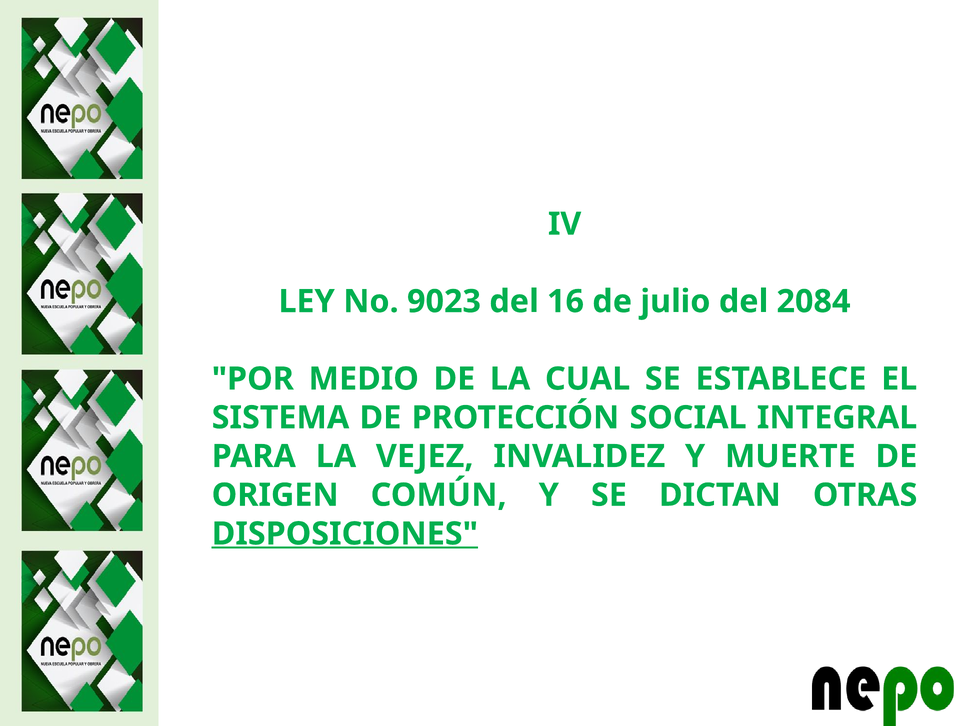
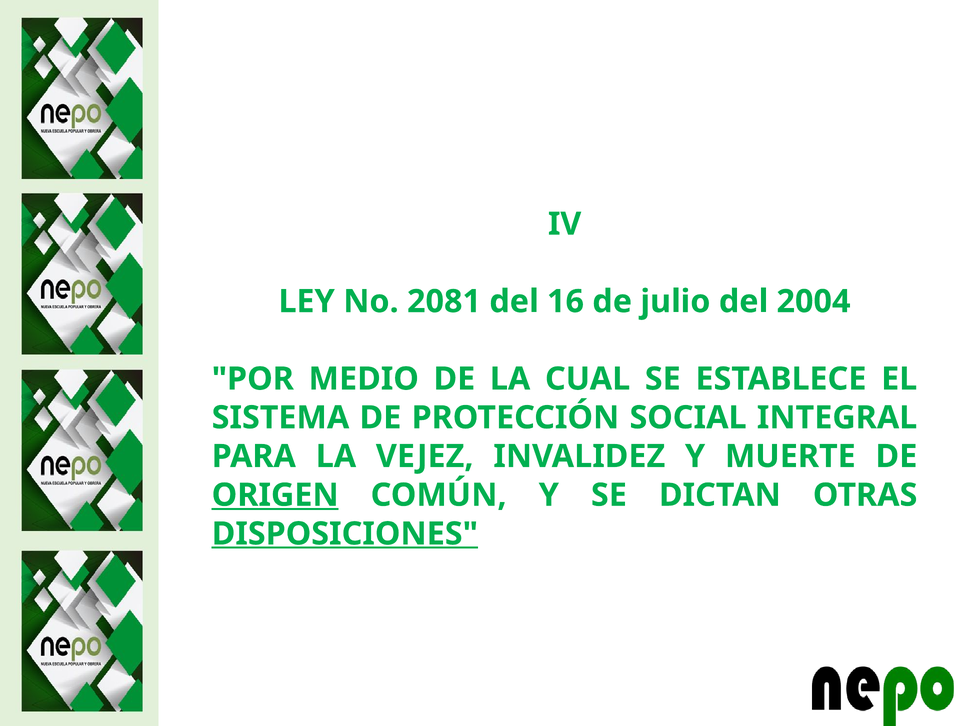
9023: 9023 -> 2081
2084: 2084 -> 2004
ORIGEN underline: none -> present
